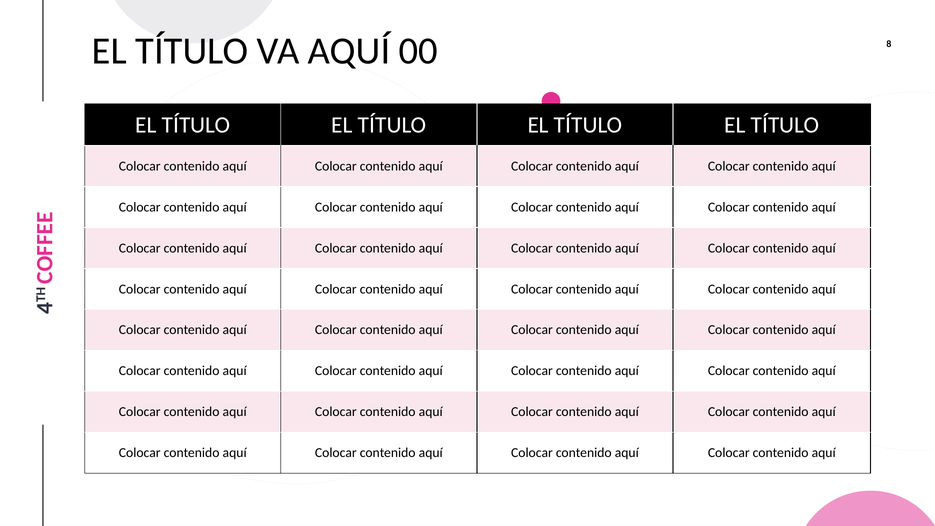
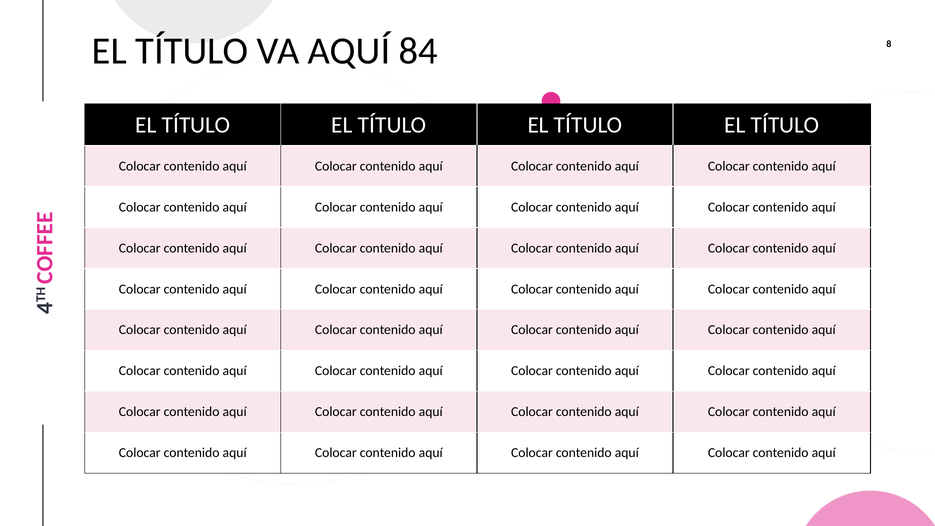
00: 00 -> 84
